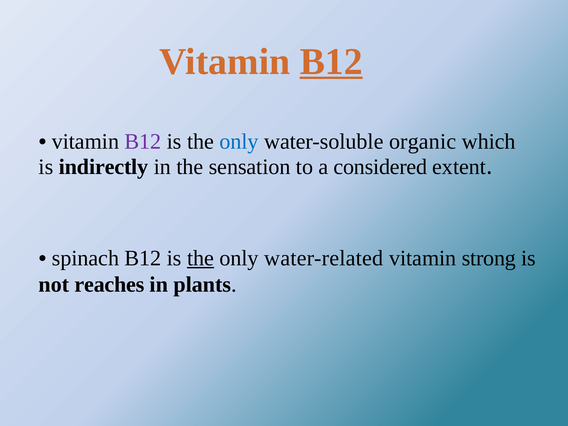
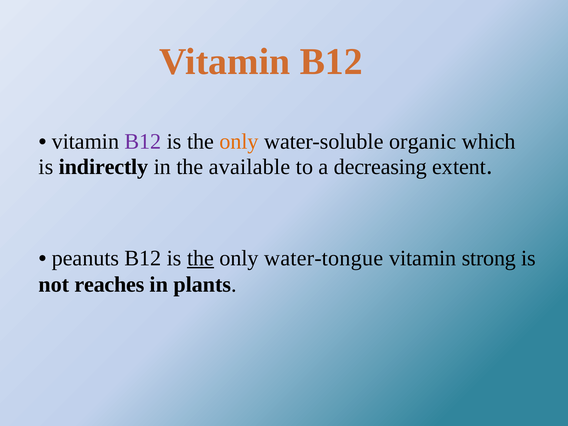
B12 at (331, 62) underline: present -> none
only at (239, 141) colour: blue -> orange
sensation: sensation -> available
considered: considered -> decreasing
spinach: spinach -> peanuts
water-related: water-related -> water-tongue
